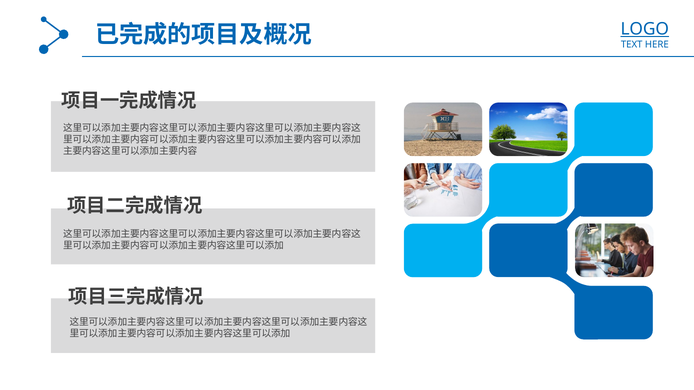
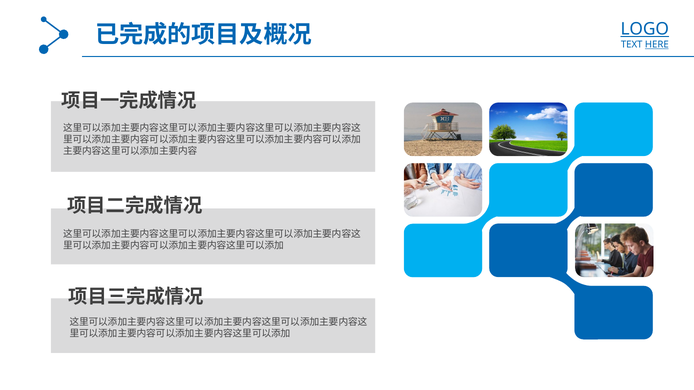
HERE underline: none -> present
